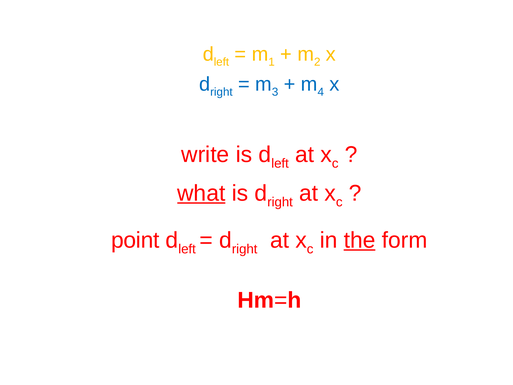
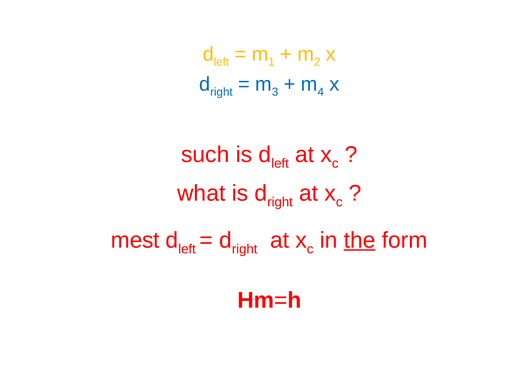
write: write -> such
what underline: present -> none
point: point -> mest
